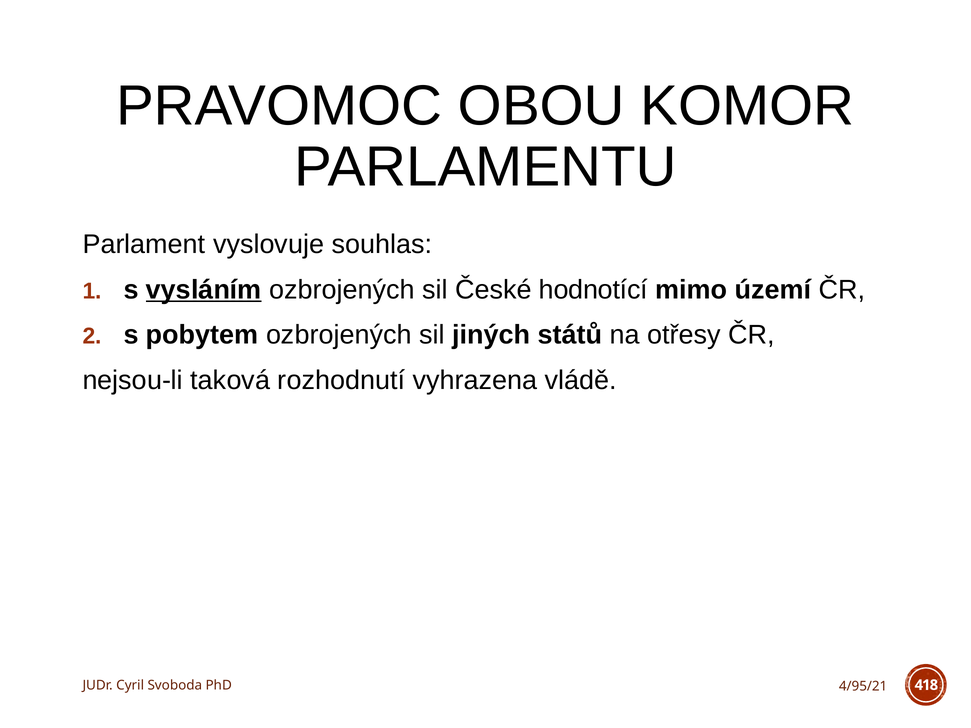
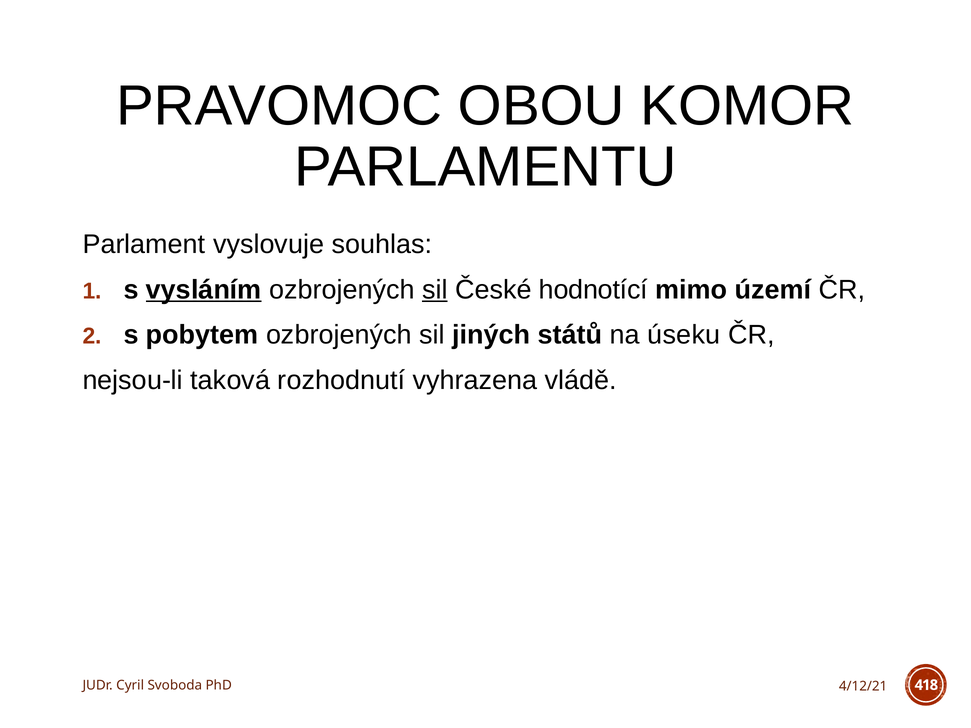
sil at (435, 290) underline: none -> present
otřesy: otřesy -> úseku
4/95/21: 4/95/21 -> 4/12/21
